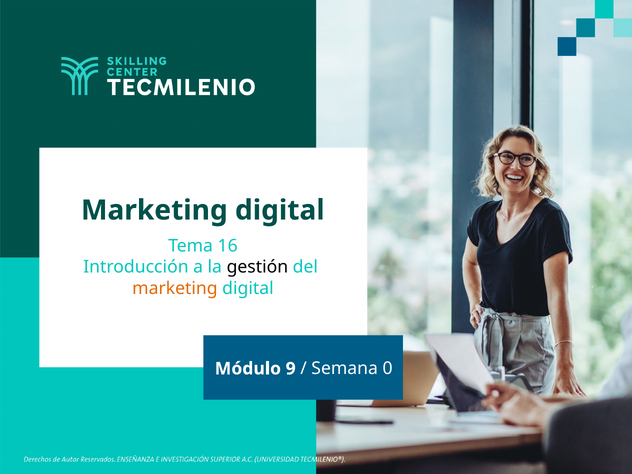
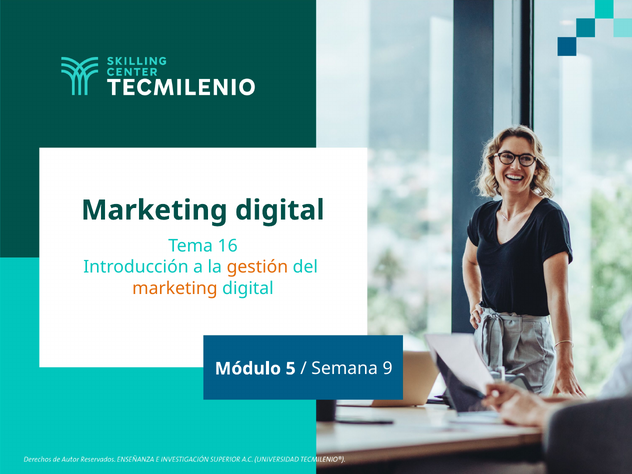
gestión colour: black -> orange
9: 9 -> 5
0: 0 -> 9
